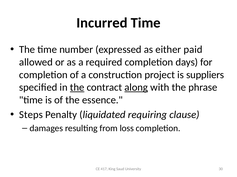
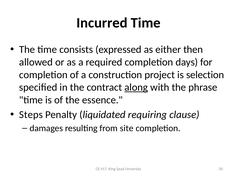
number: number -> consists
paid: paid -> then
suppliers: suppliers -> selection
the at (77, 88) underline: present -> none
loss: loss -> site
